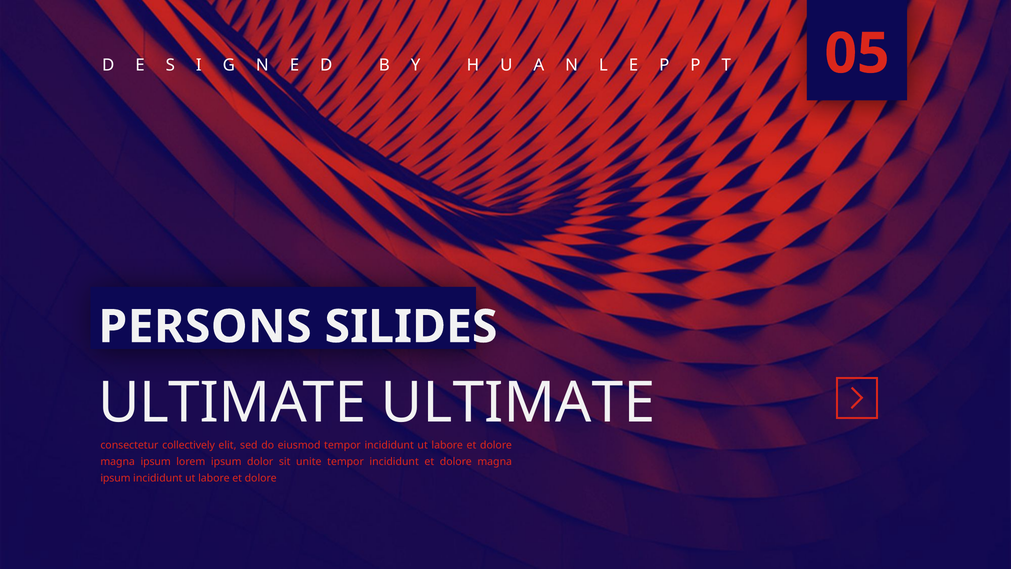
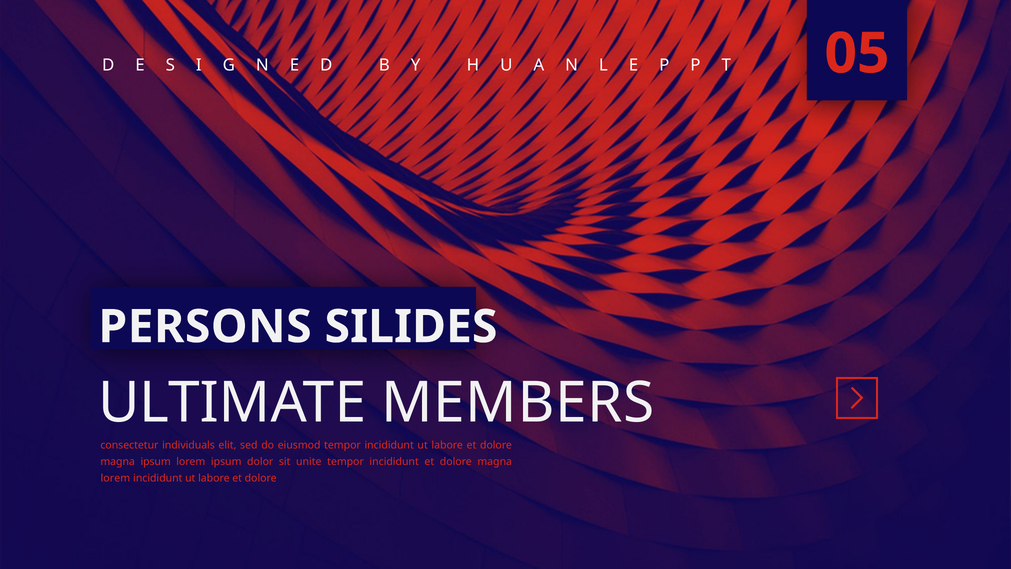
ULTIMATE ULTIMATE: ULTIMATE -> MEMBERS
collectively: collectively -> individuals
ipsum at (115, 478): ipsum -> lorem
